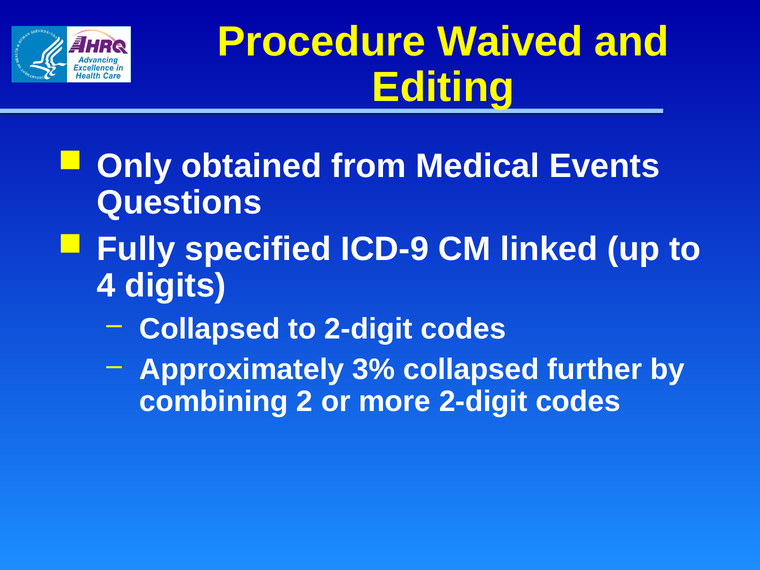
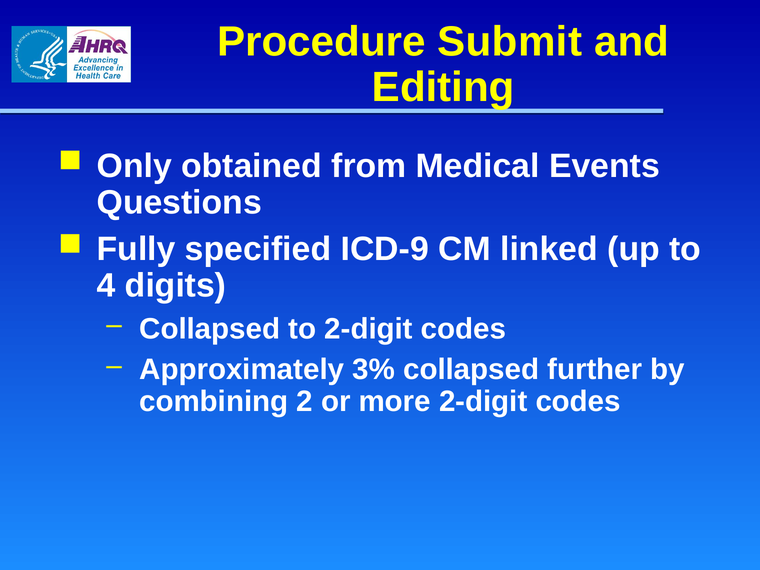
Waived: Waived -> Submit
